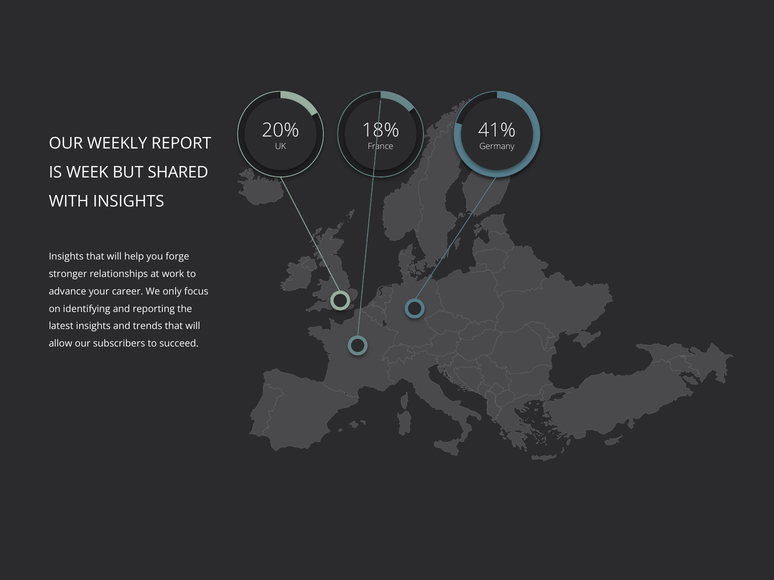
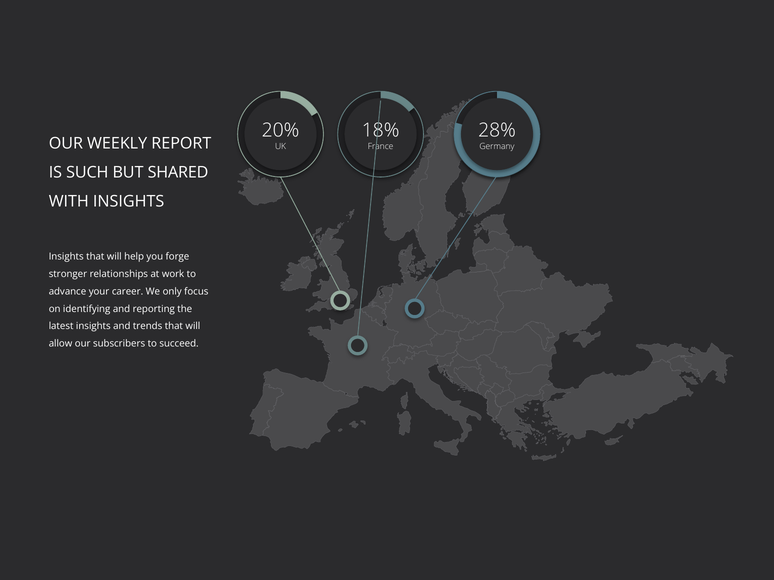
41%: 41% -> 28%
WEEK: WEEK -> SUCH
